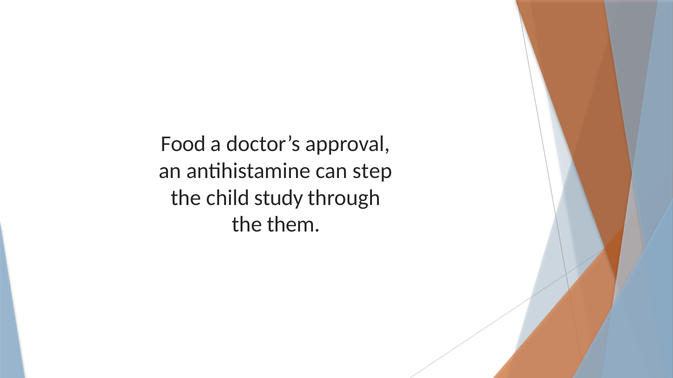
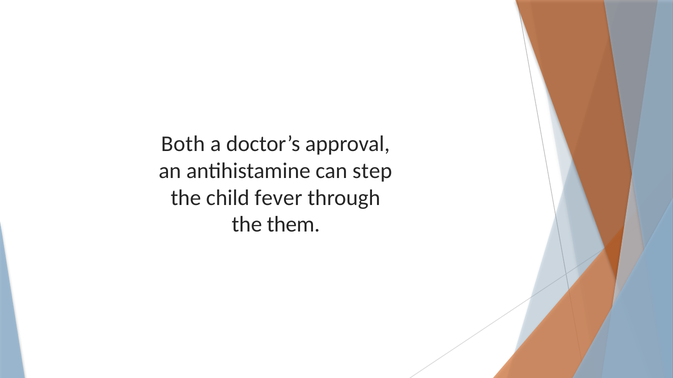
Food: Food -> Both
study: study -> fever
